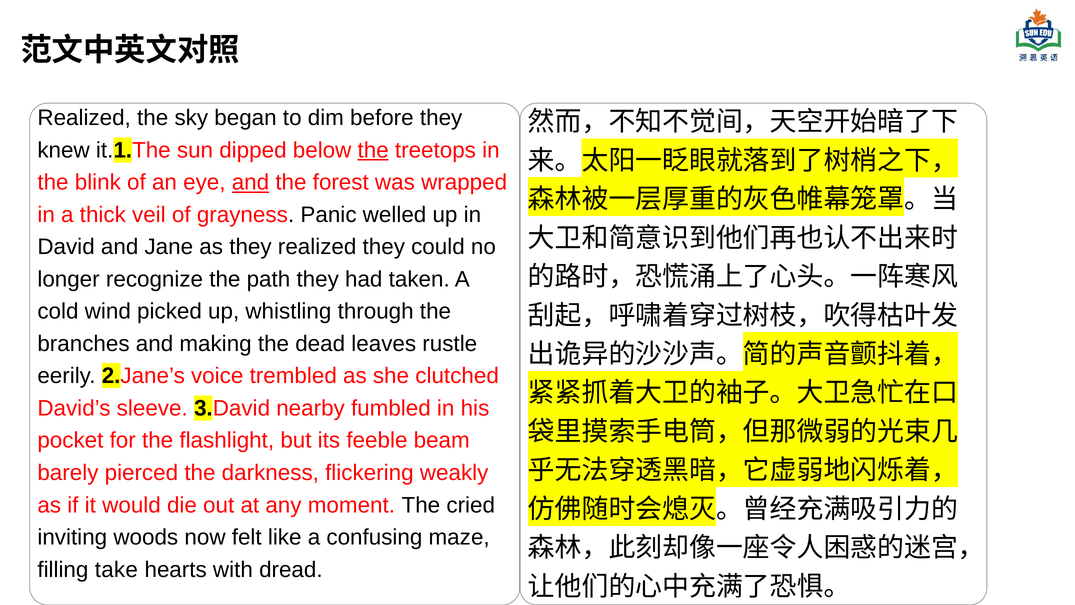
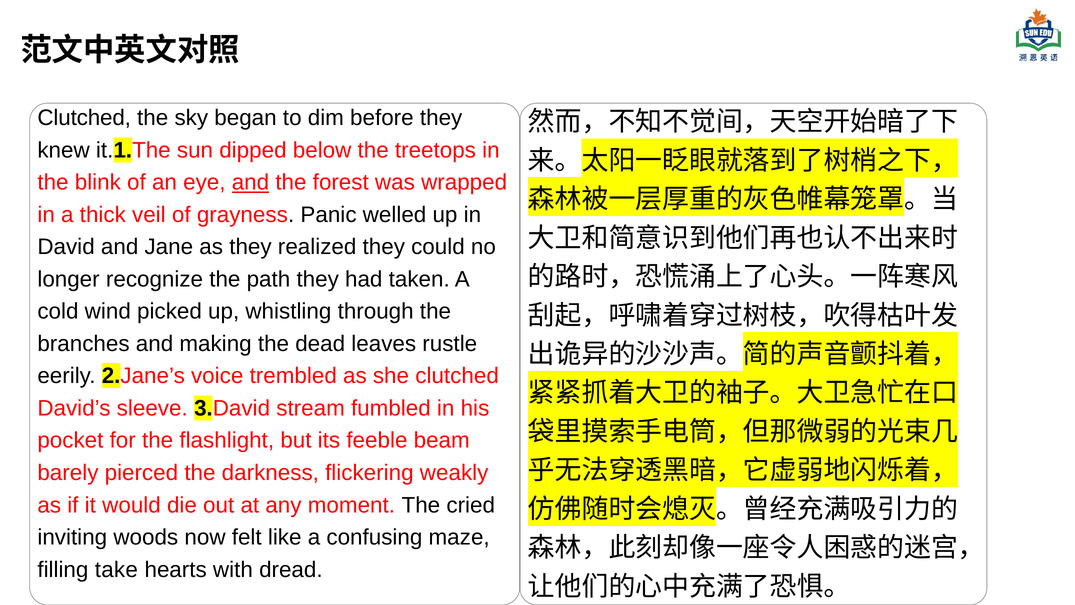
Realized at (84, 118): Realized -> Clutched
the at (373, 150) underline: present -> none
nearby: nearby -> stream
